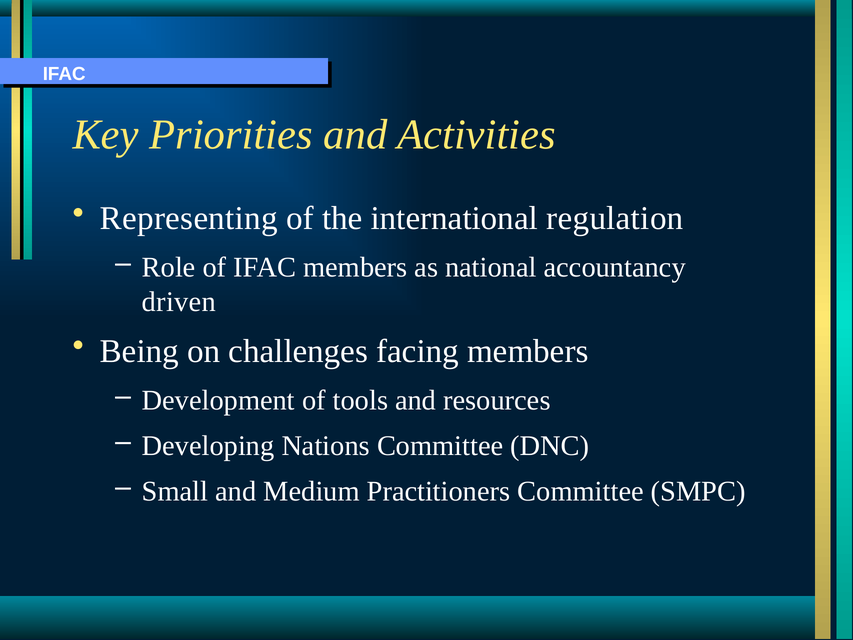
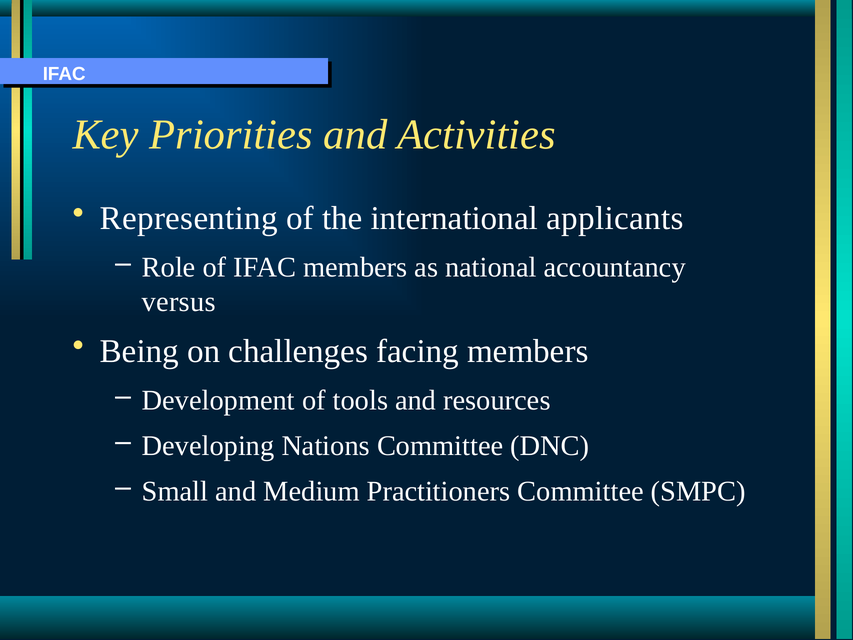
regulation: regulation -> applicants
driven: driven -> versus
